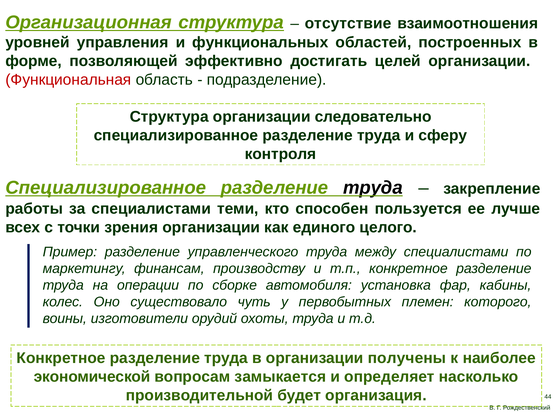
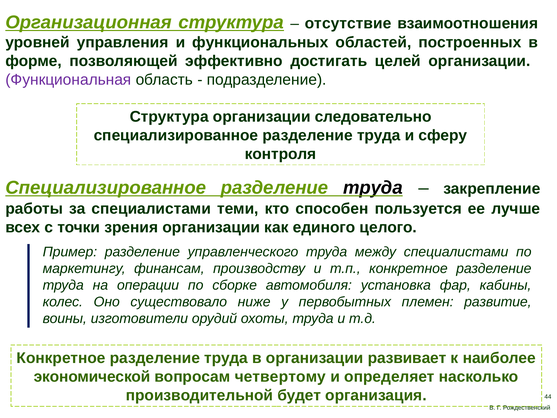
Функциональная colour: red -> purple
чуть: чуть -> ниже
которого: которого -> развитие
получены: получены -> развивает
замыкается: замыкается -> четвертому
